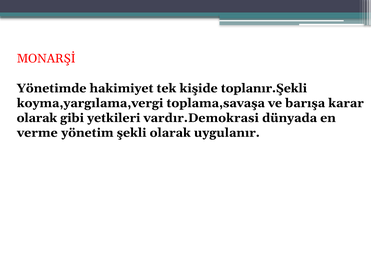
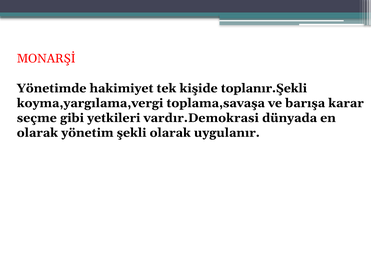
olarak at (37, 118): olarak -> seçme
verme at (37, 133): verme -> olarak
